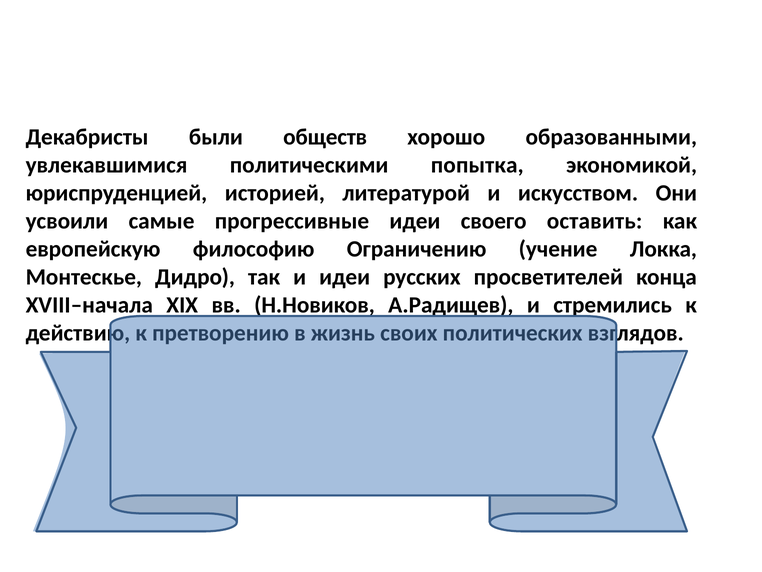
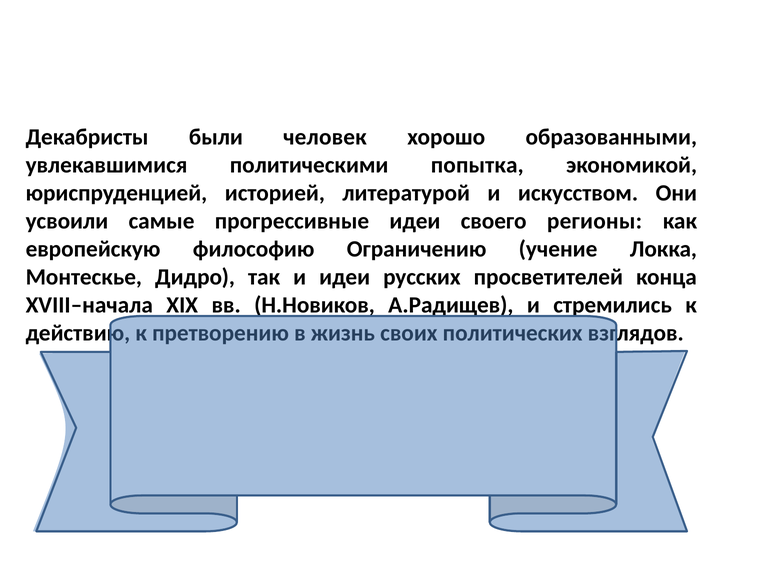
обществ: обществ -> человек
оставить: оставить -> регионы
